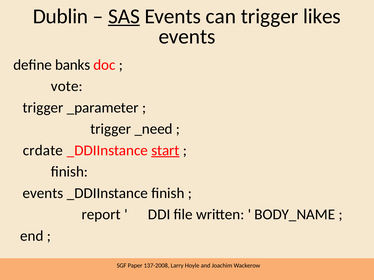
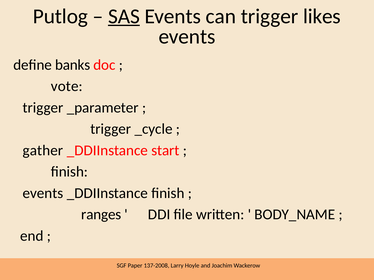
Dublin: Dublin -> Putlog
_need: _need -> _cycle
crdate: crdate -> gather
start underline: present -> none
report: report -> ranges
